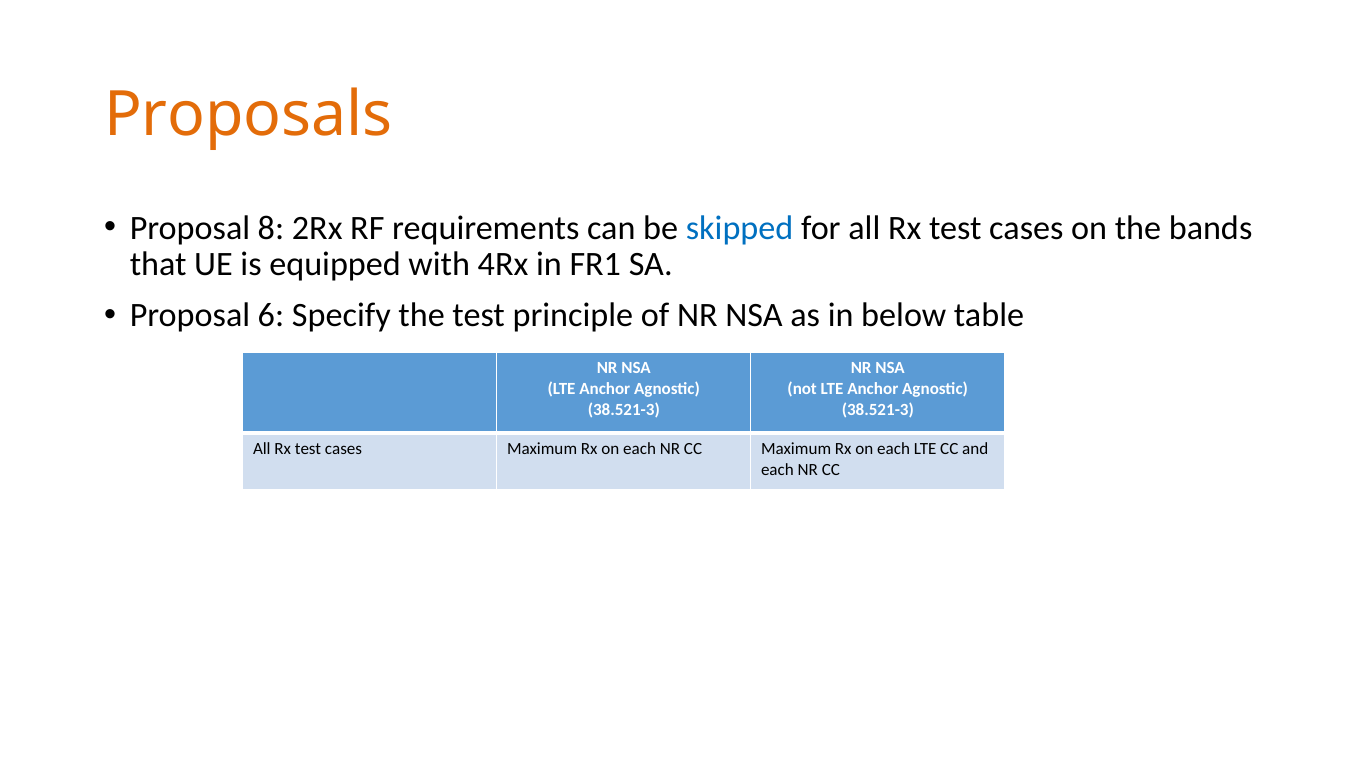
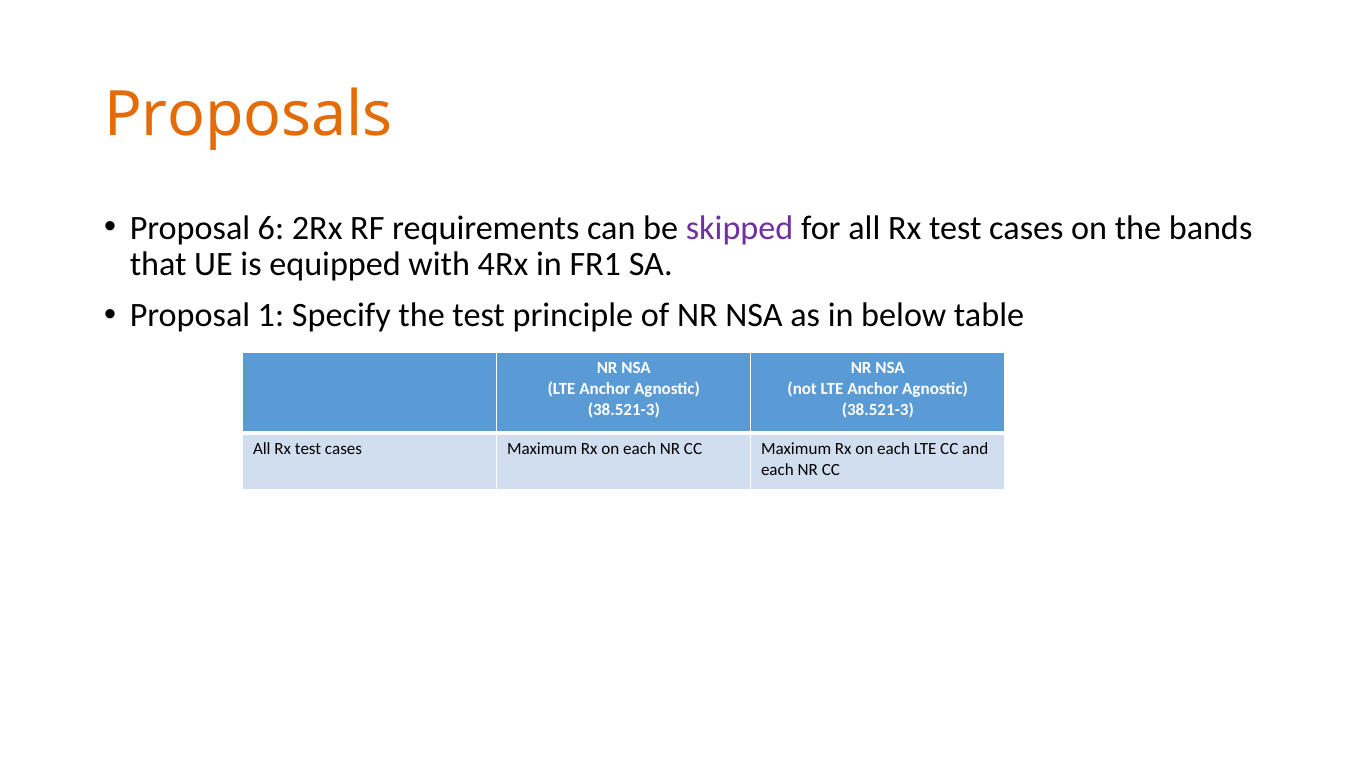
8: 8 -> 6
skipped colour: blue -> purple
6: 6 -> 1
